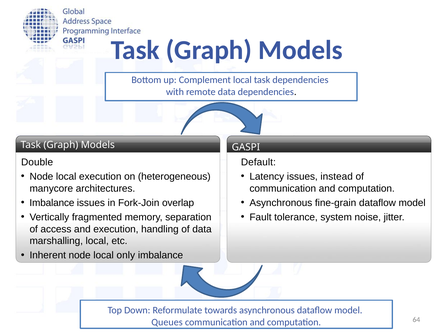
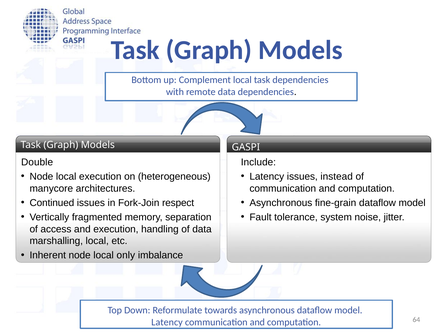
Default: Default -> Include
Imbalance at (52, 203): Imbalance -> Continued
overlap: overlap -> respect
Queues at (167, 322): Queues -> Latency
